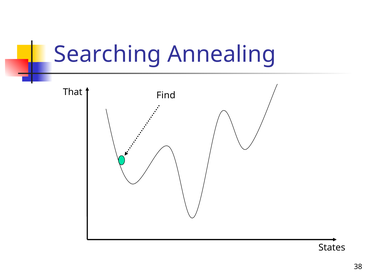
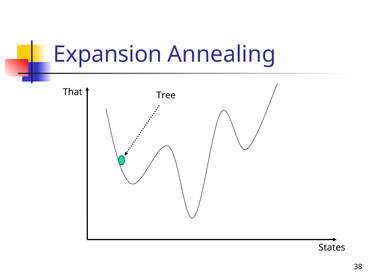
Searching: Searching -> Expansion
Find: Find -> Tree
